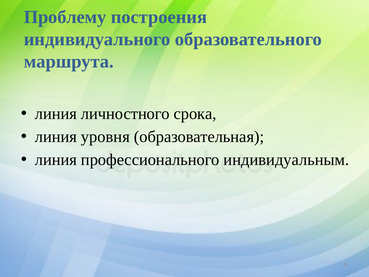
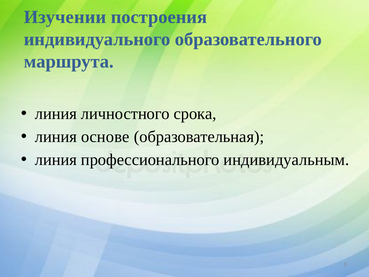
Проблему: Проблему -> Изучении
уровня: уровня -> основе
